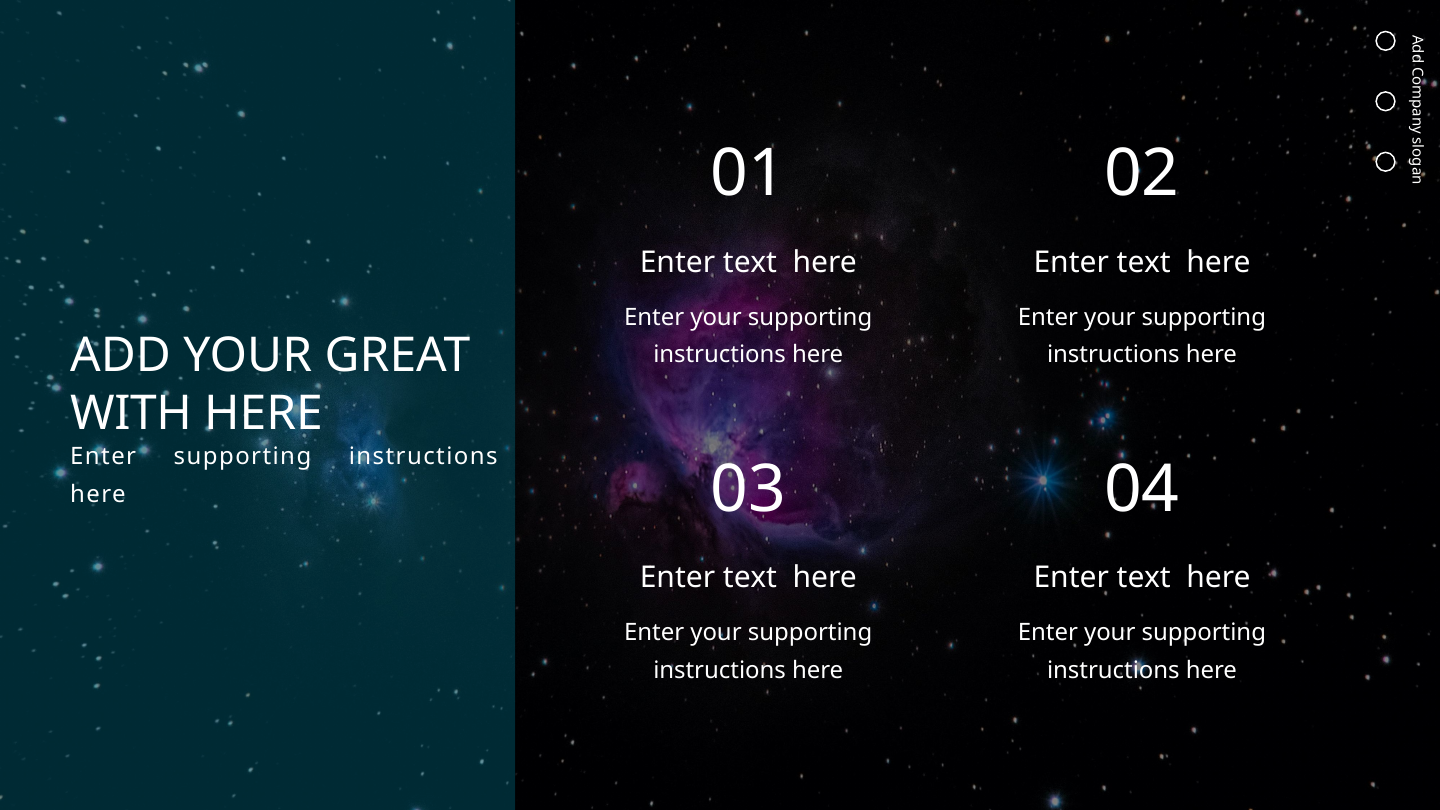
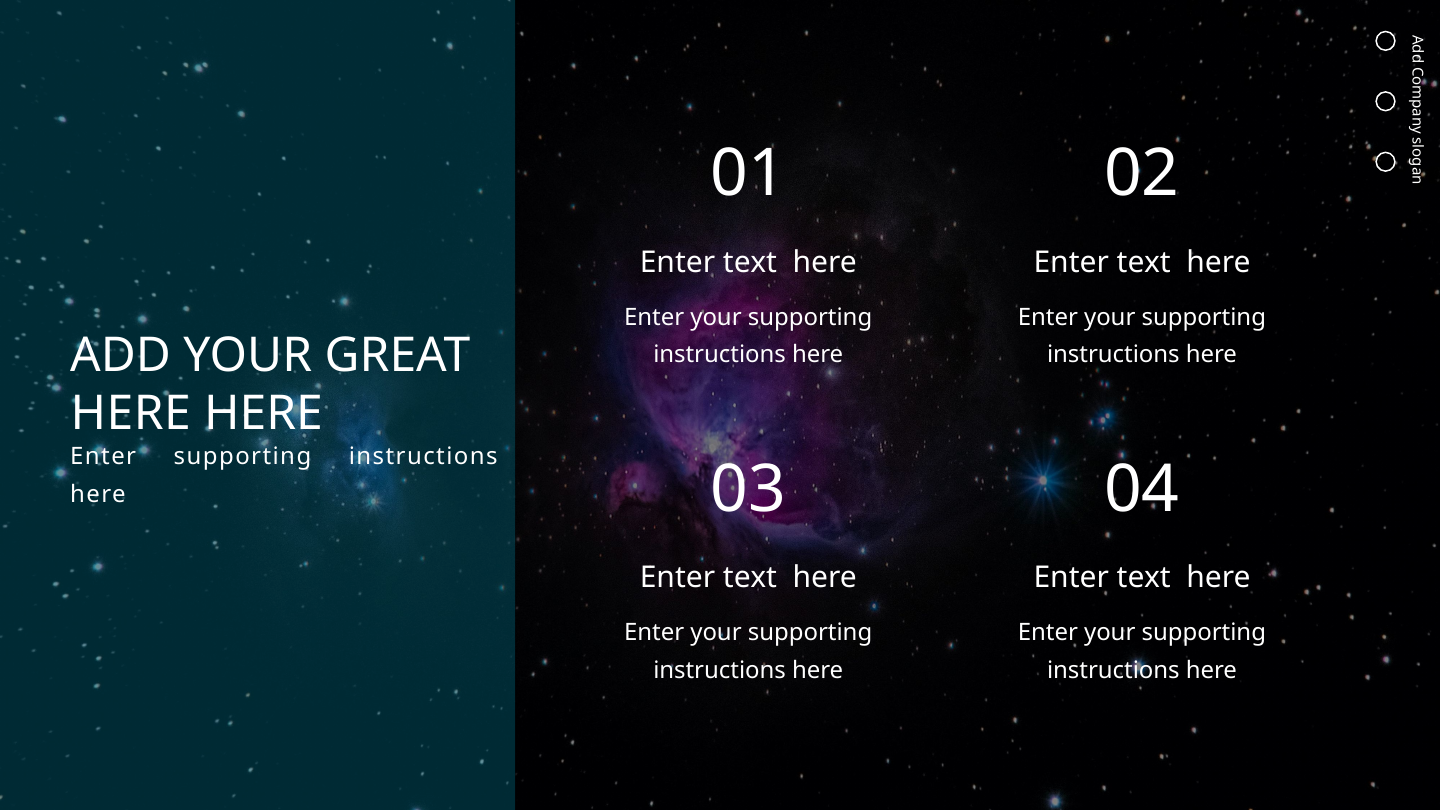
WITH at (131, 413): WITH -> HERE
